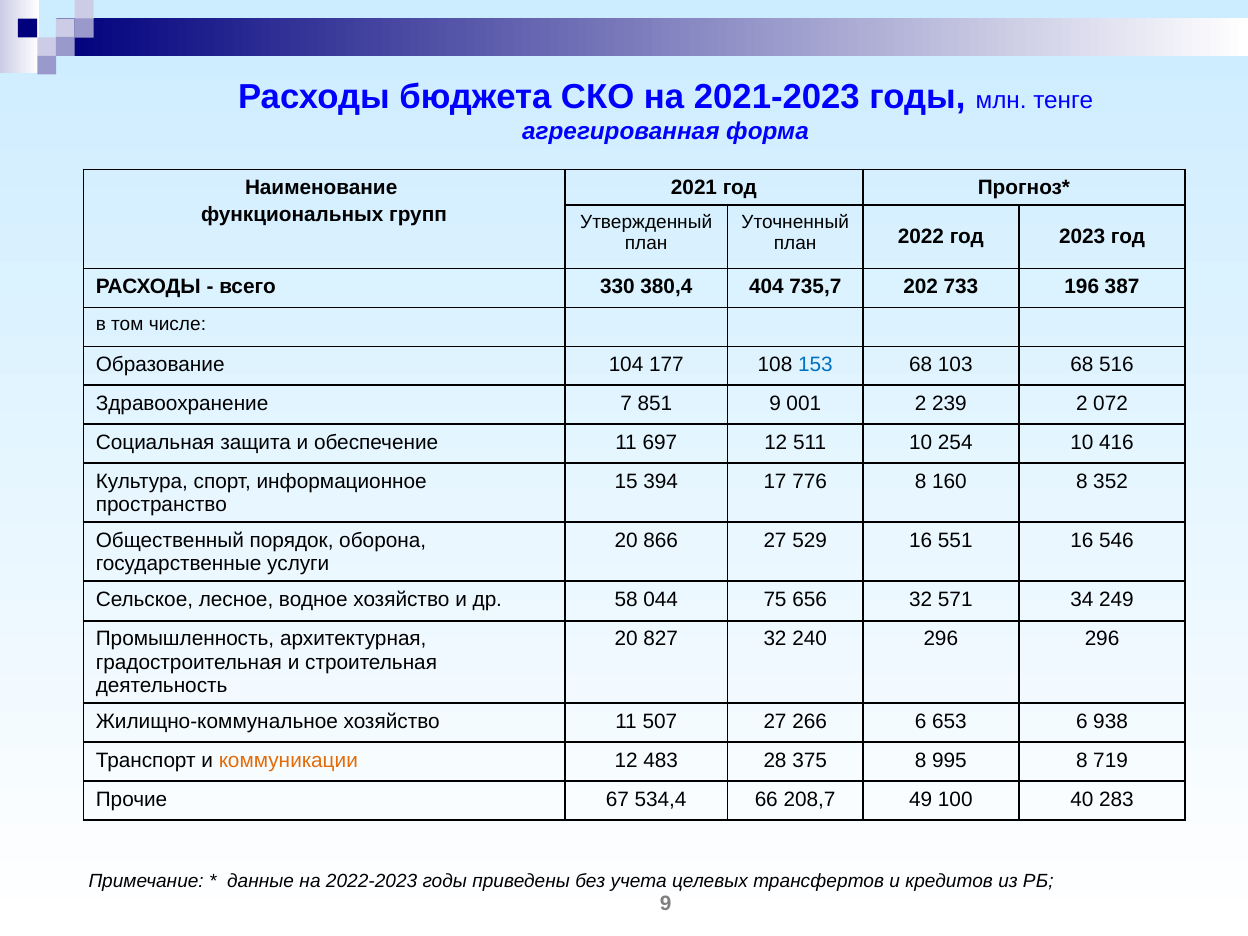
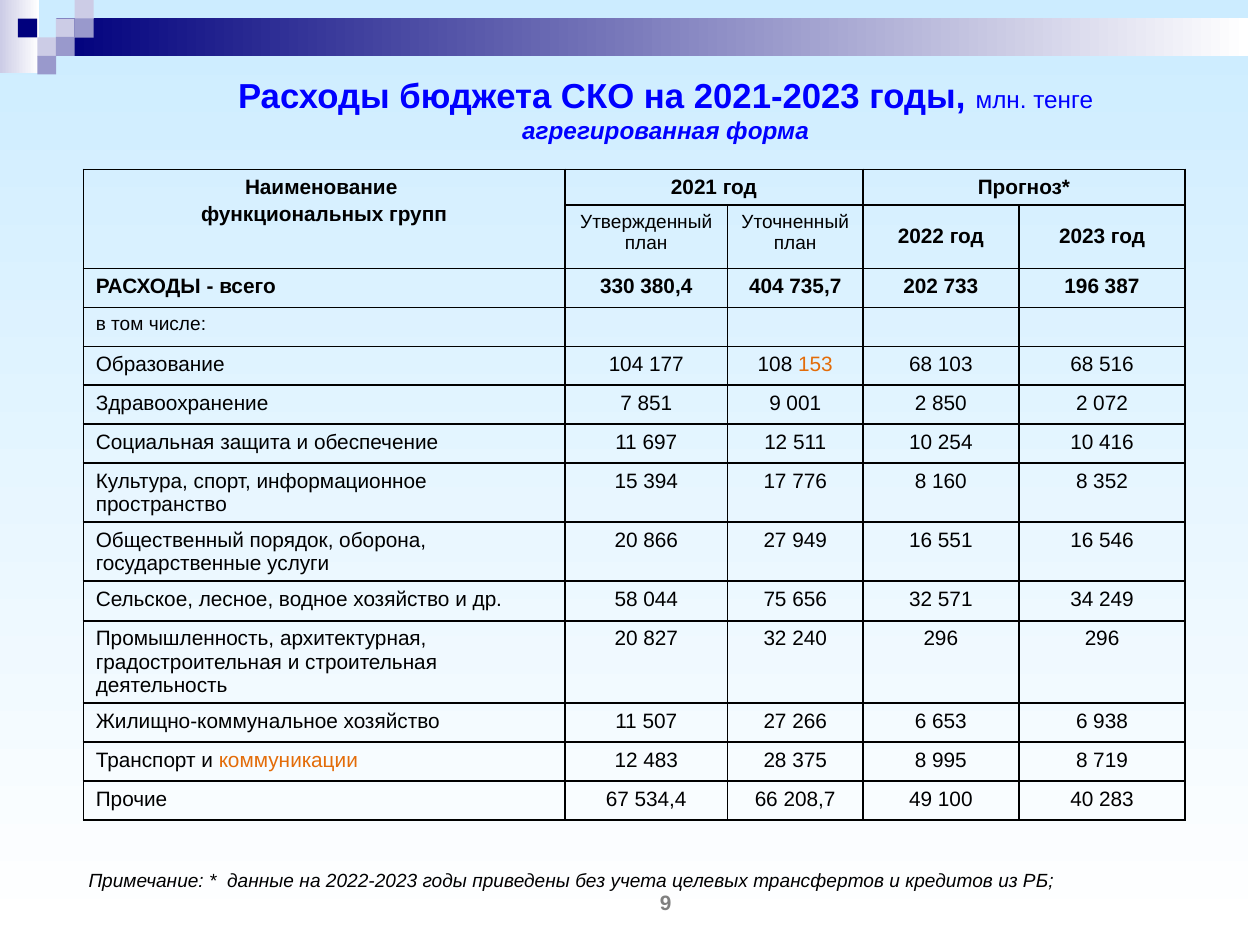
153 colour: blue -> orange
239: 239 -> 850
529: 529 -> 949
